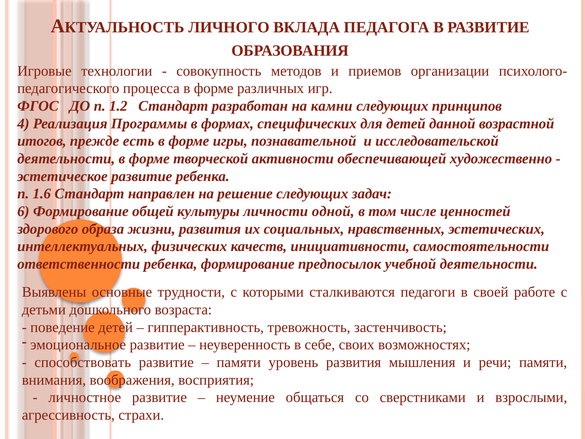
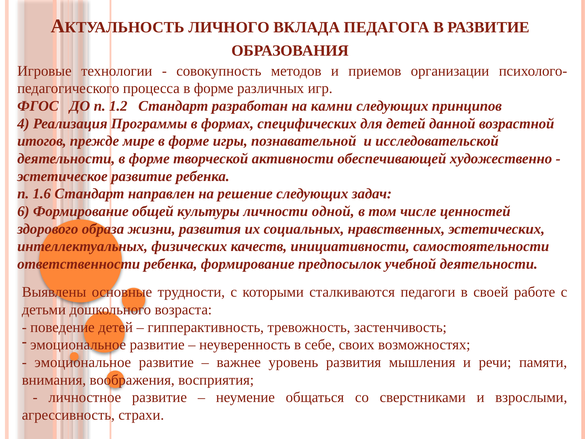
есть: есть -> мире
способствовать at (83, 362): способствовать -> эмоциональное
памяти at (239, 362): памяти -> важнее
